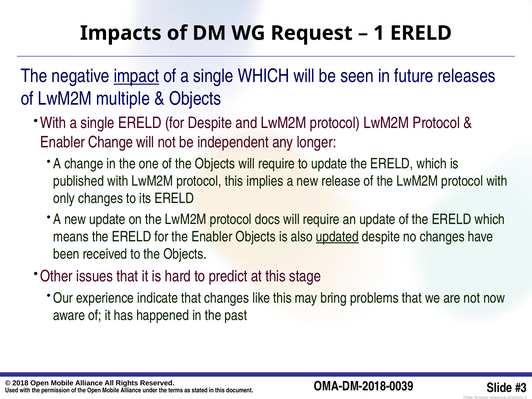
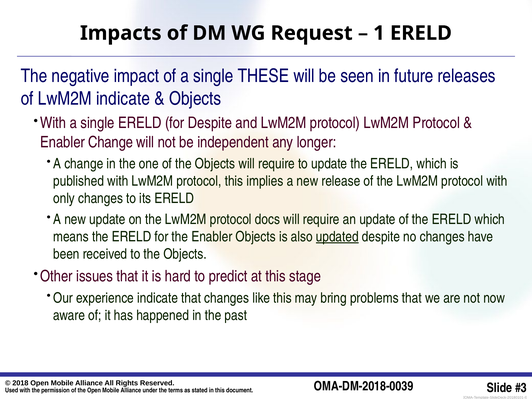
impact underline: present -> none
single WHICH: WHICH -> THESE
LwM2M multiple: multiple -> indicate
